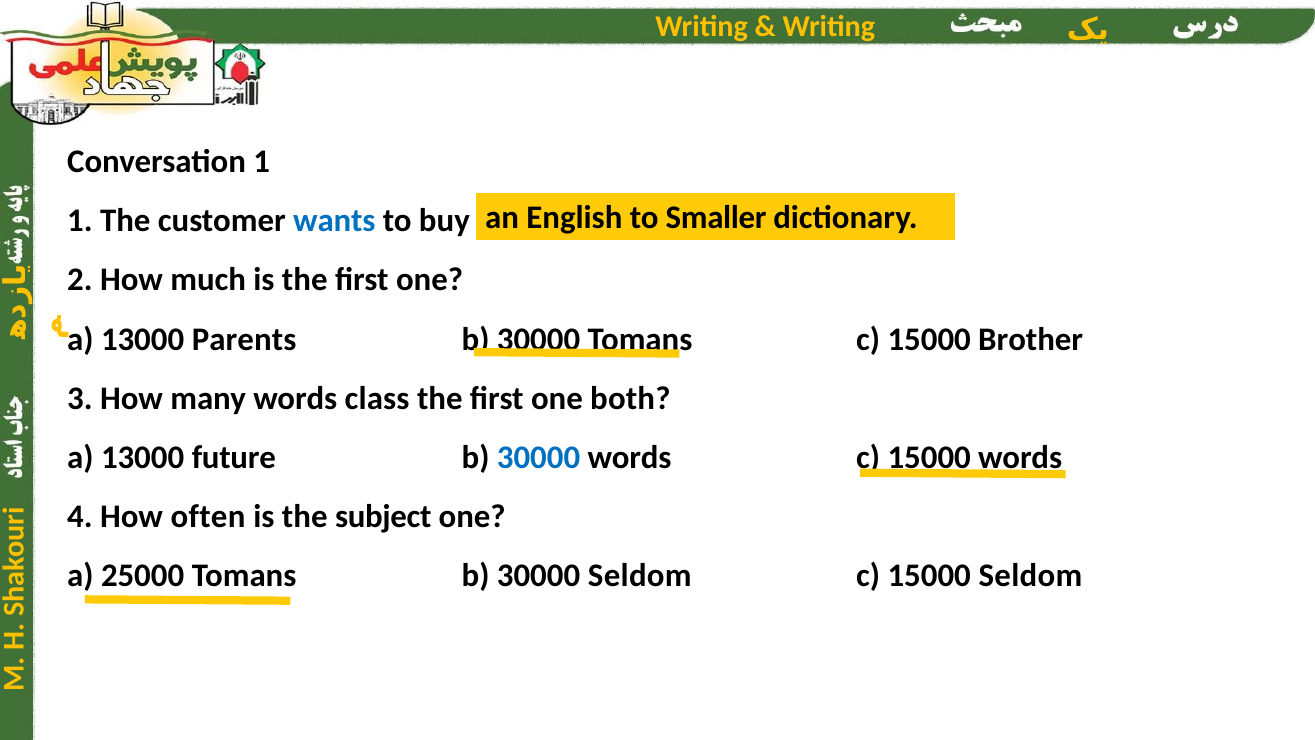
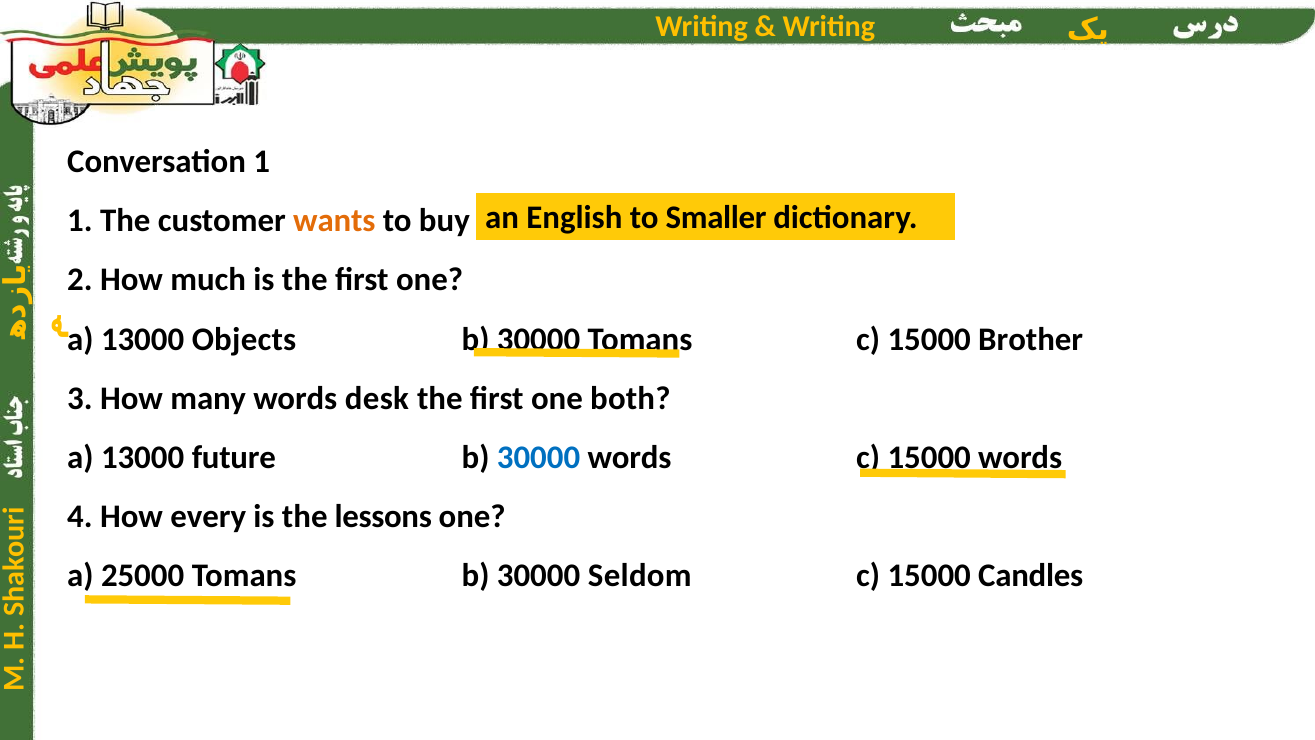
wants colour: blue -> orange
Parents: Parents -> Objects
class: class -> desk
often: often -> every
subject: subject -> lessons
15000 Seldom: Seldom -> Candles
